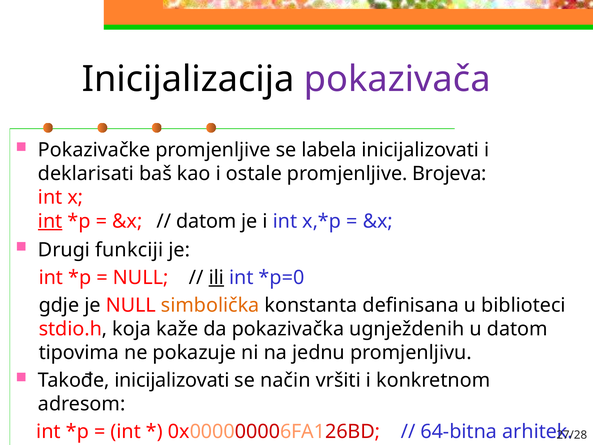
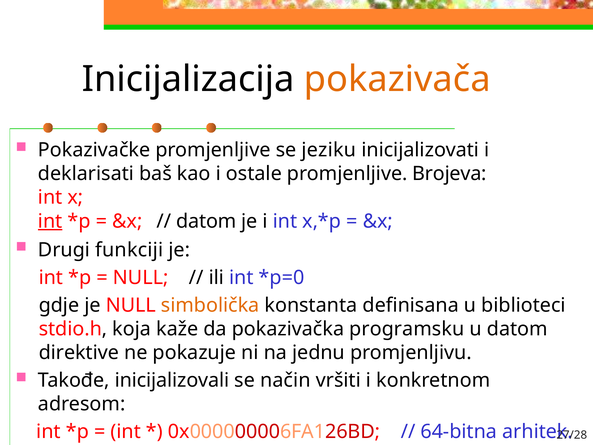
pokazivača colour: purple -> orange
labela: labela -> jeziku
ili underline: present -> none
ugnježdenih: ugnježdenih -> programsku
tipovima: tipovima -> direktive
Takođe inicijalizovati: inicijalizovati -> inicijalizovali
